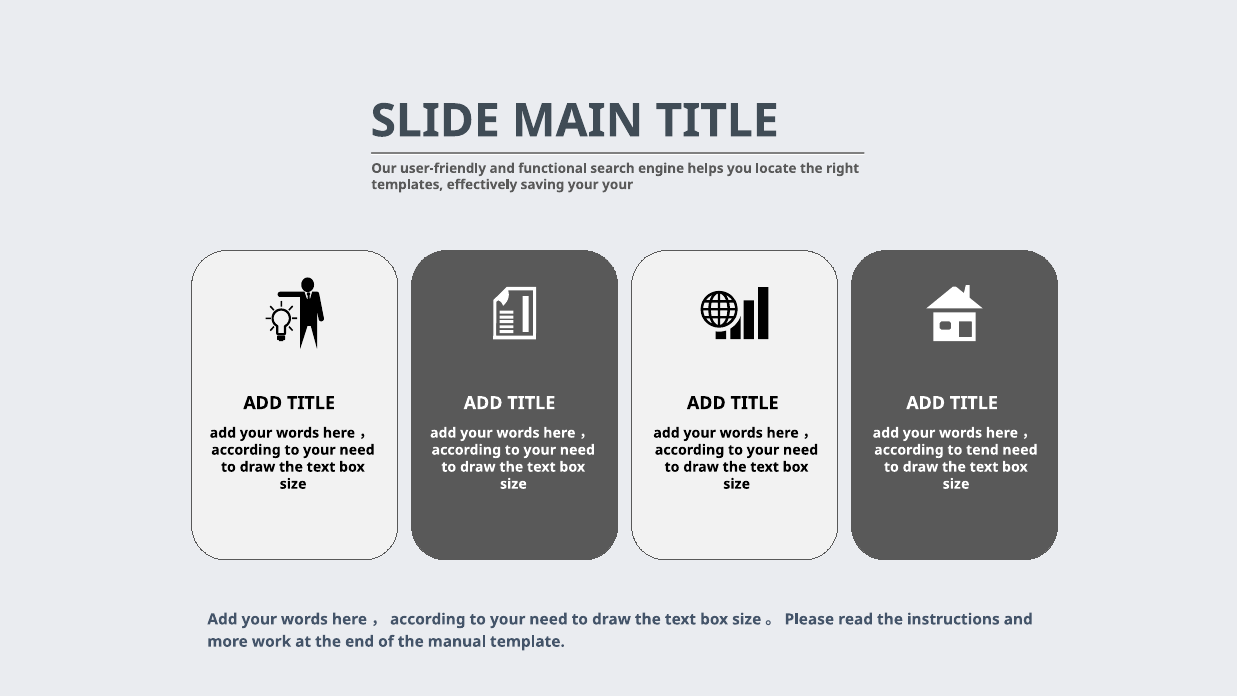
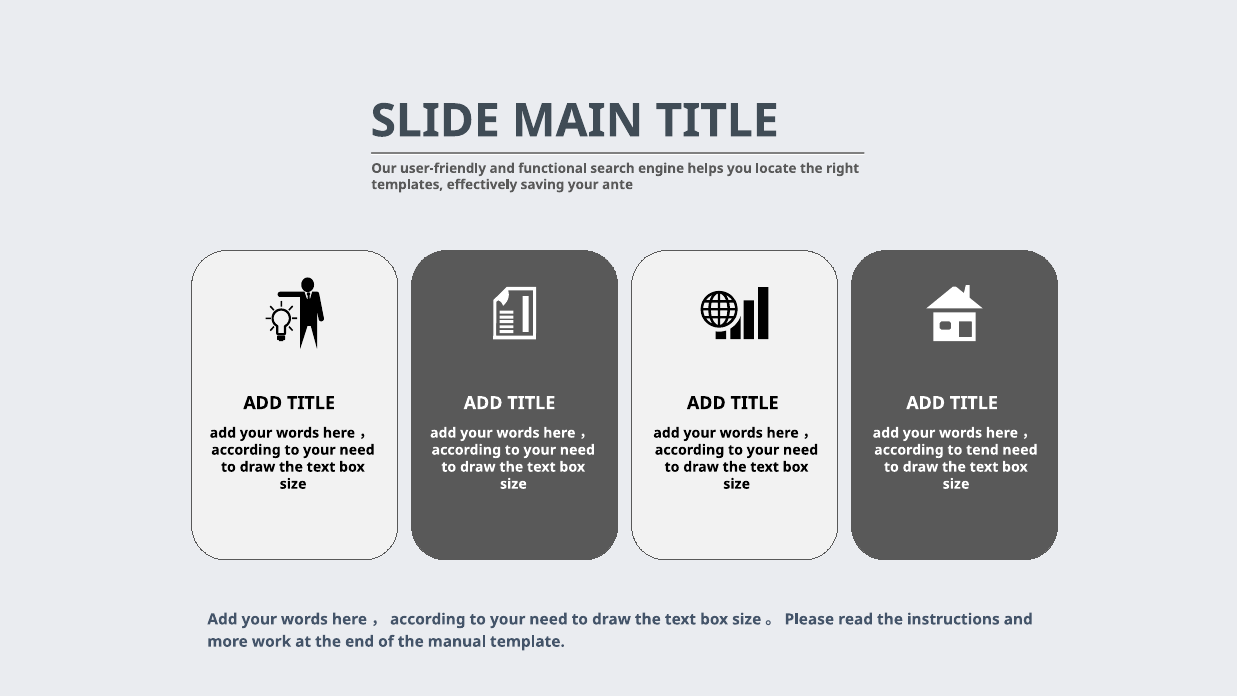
your your: your -> ante
